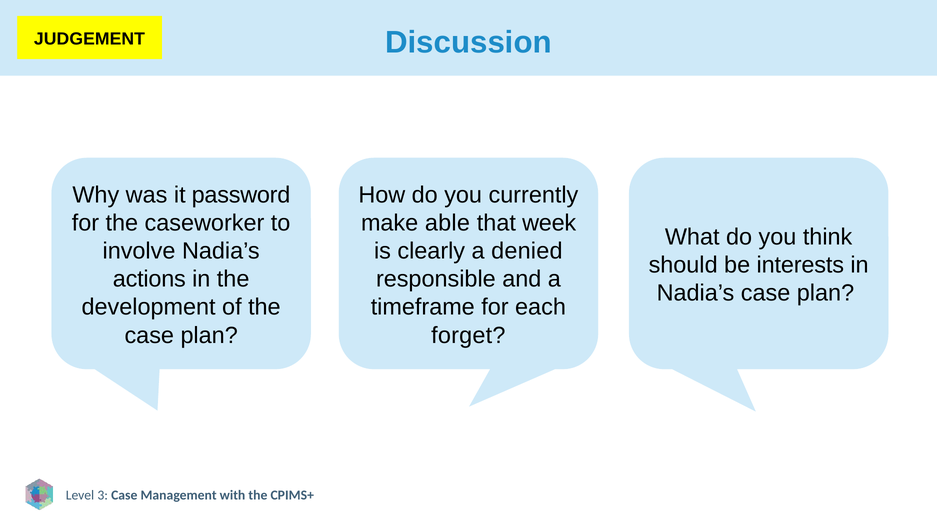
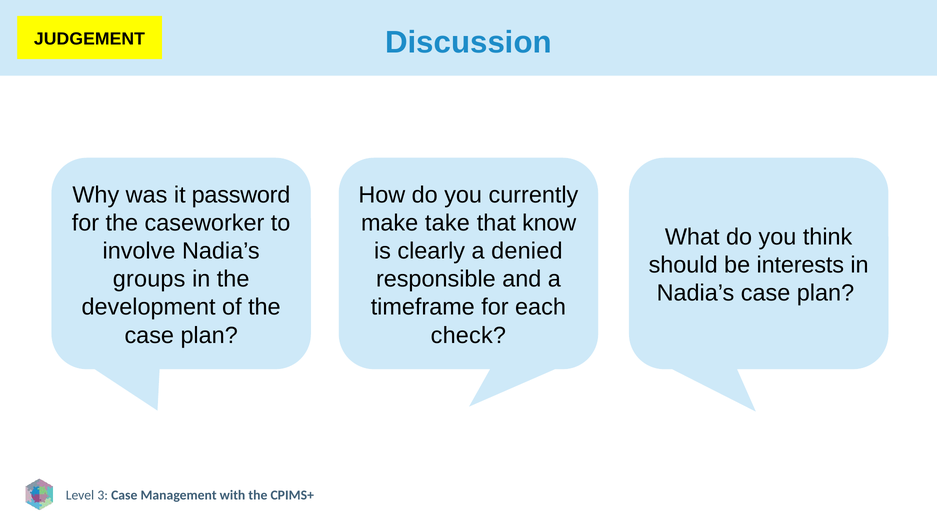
able: able -> take
week: week -> know
actions: actions -> groups
forget: forget -> check
